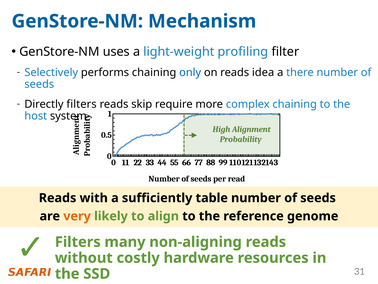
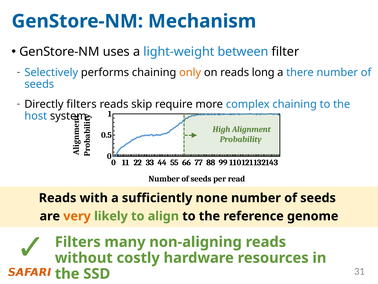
profiling: profiling -> between
only colour: blue -> orange
idea: idea -> long
table: table -> none
